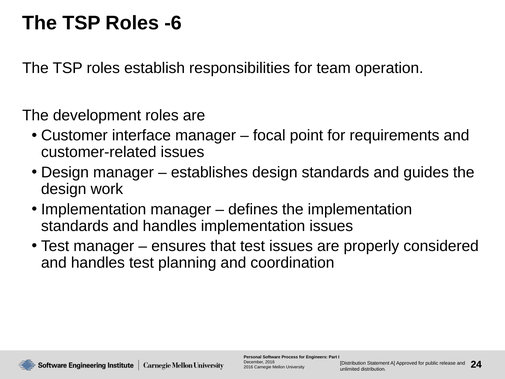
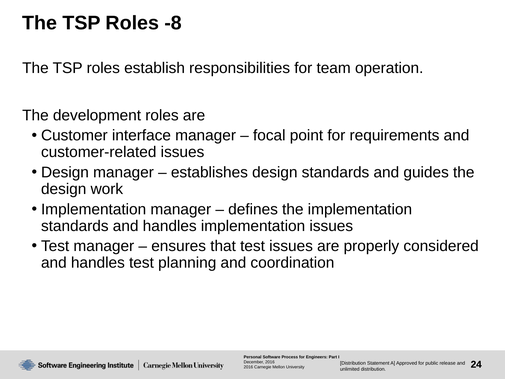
-6: -6 -> -8
